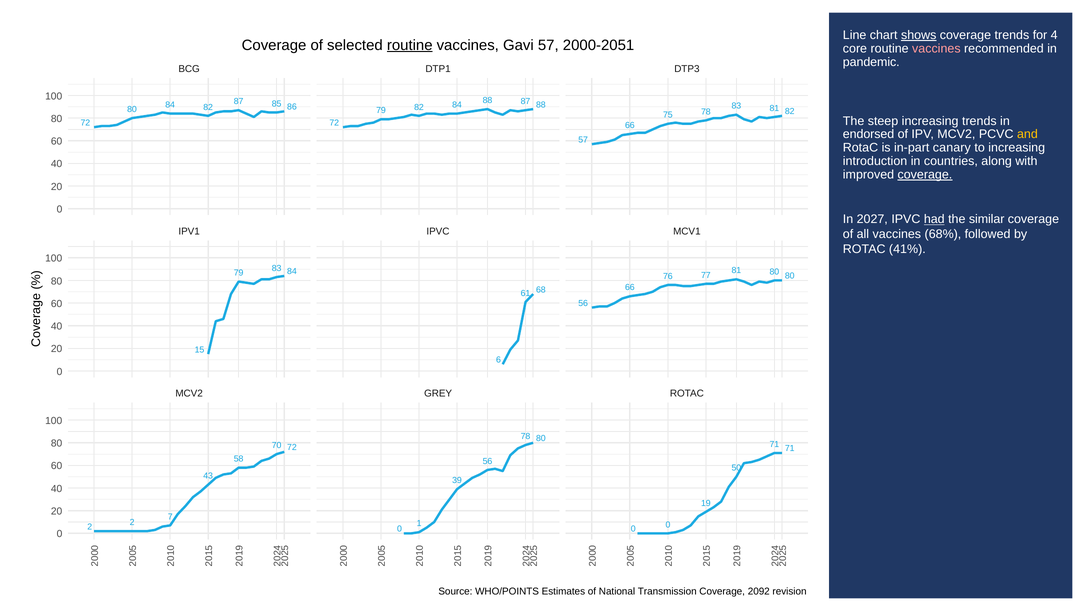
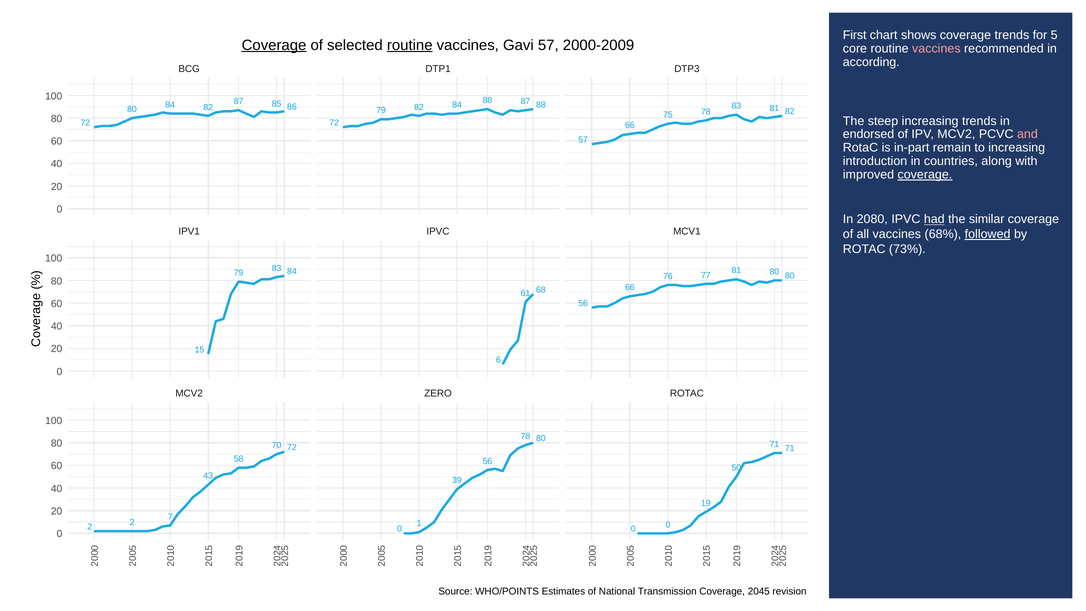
Line: Line -> First
shows underline: present -> none
for 4: 4 -> 5
Coverage at (274, 45) underline: none -> present
2000-2051: 2000-2051 -> 2000-2009
pandemic: pandemic -> according
and colour: yellow -> pink
canary: canary -> remain
2027: 2027 -> 2080
followed underline: none -> present
41%: 41% -> 73%
GREY: GREY -> ZERO
2092: 2092 -> 2045
